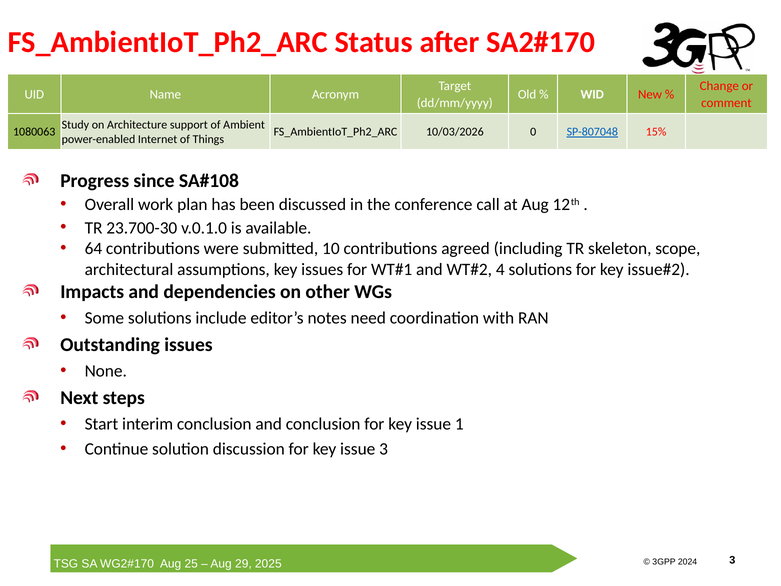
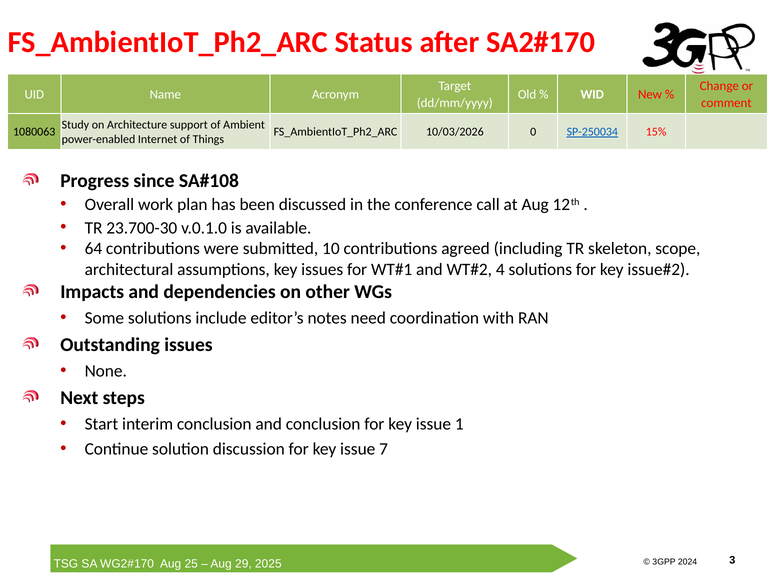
SP-807048: SP-807048 -> SP-250034
issue 3: 3 -> 7
